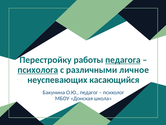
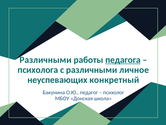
Перестройку at (46, 60): Перестройку -> Различными
психолога underline: present -> none
касающийся: касающийся -> конкретный
